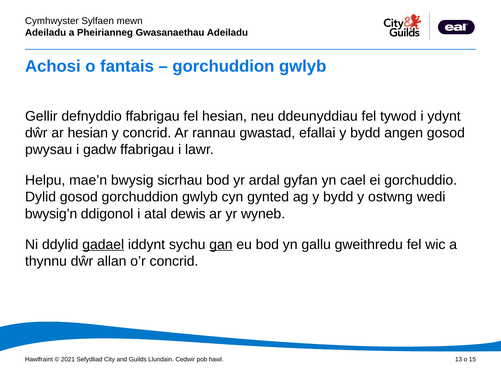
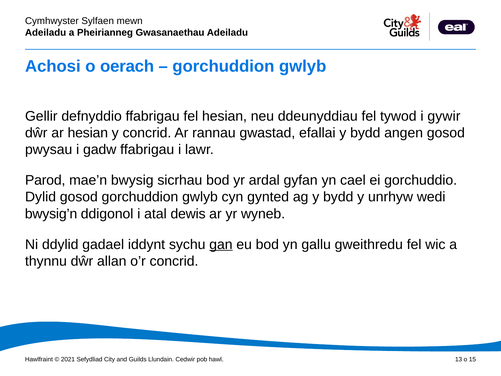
fantais: fantais -> oerach
ydynt: ydynt -> gywir
Helpu: Helpu -> Parod
ostwng: ostwng -> unrhyw
gadael underline: present -> none
